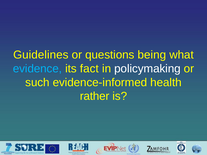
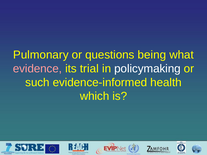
Guidelines: Guidelines -> Pulmonary
evidence colour: light blue -> pink
fact: fact -> trial
rather: rather -> which
